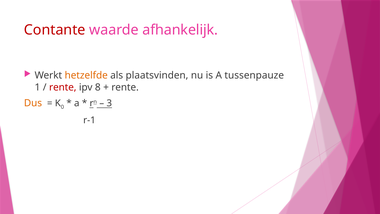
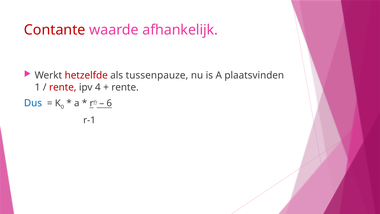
hetzelfde colour: orange -> red
plaatsvinden: plaatsvinden -> tussenpauze
tussenpauze: tussenpauze -> plaatsvinden
8: 8 -> 4
Dus colour: orange -> blue
3: 3 -> 6
